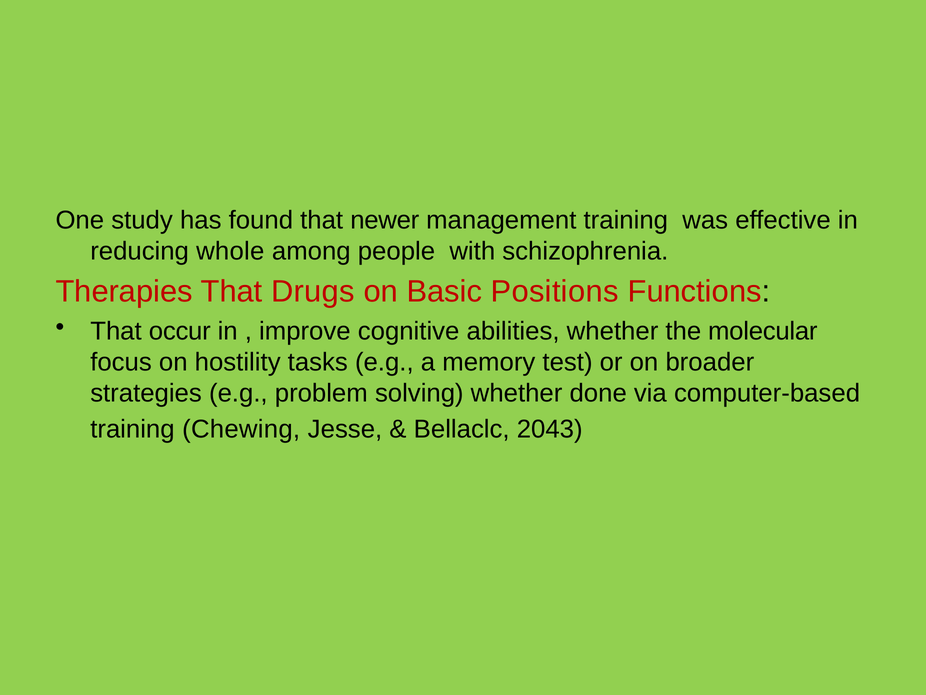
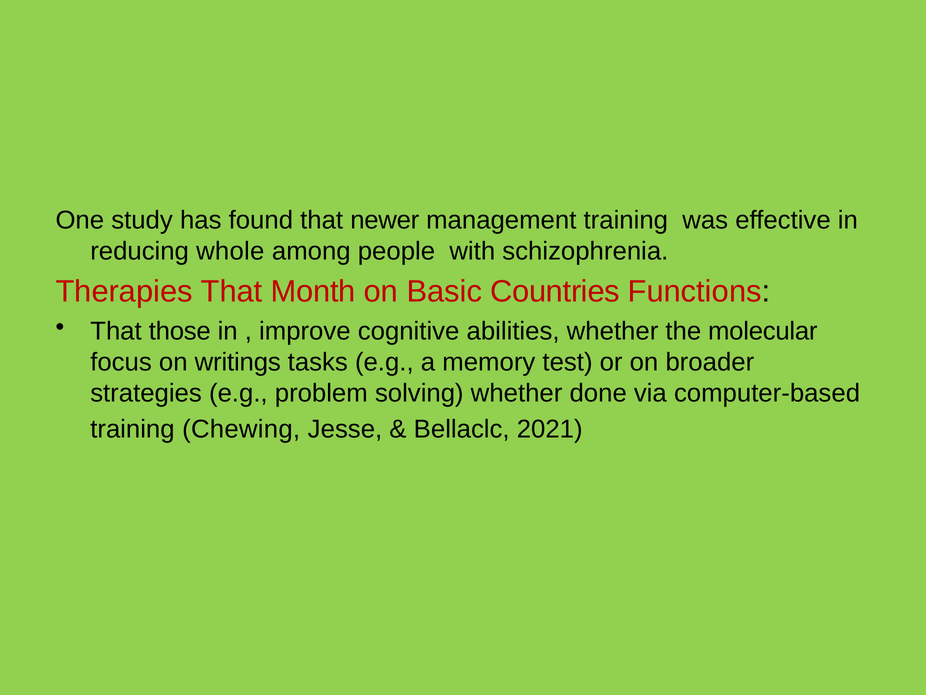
Drugs: Drugs -> Month
Positions: Positions -> Countries
occur: occur -> those
hostility: hostility -> writings
2043: 2043 -> 2021
